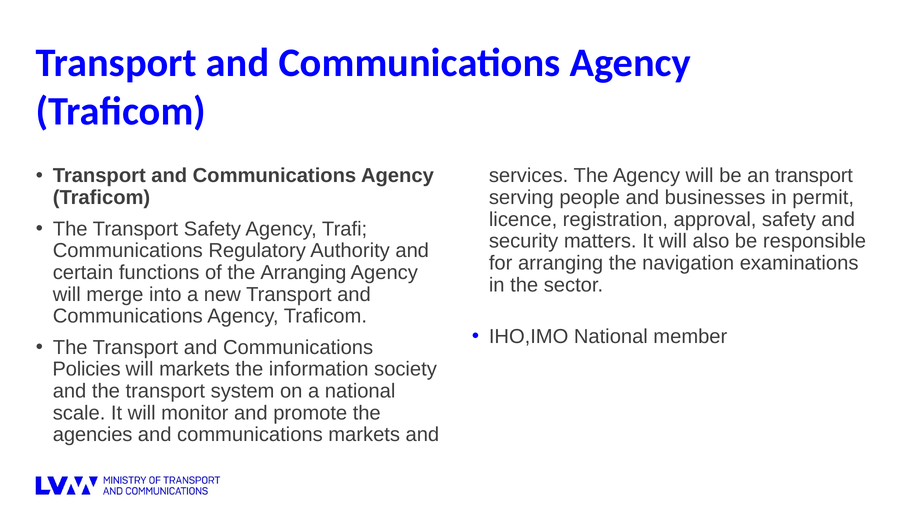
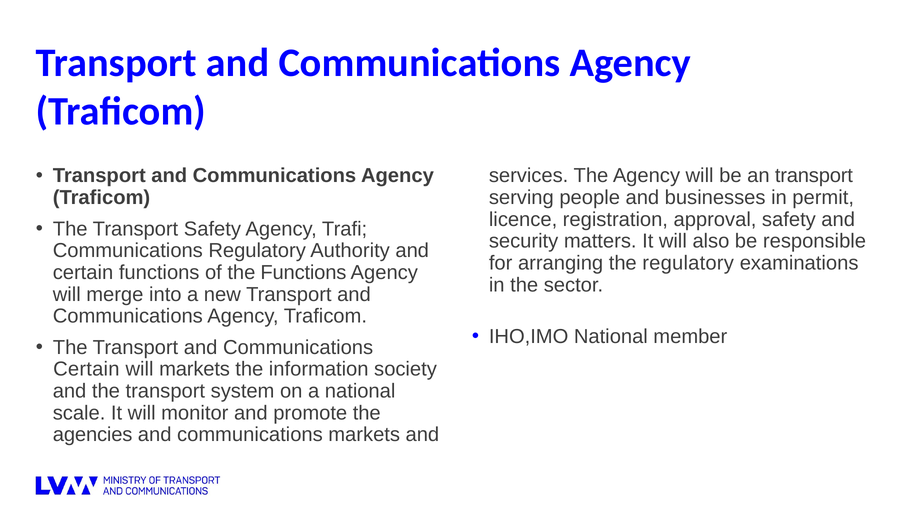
the navigation: navigation -> regulatory
the Arranging: Arranging -> Functions
Policies at (87, 369): Policies -> Certain
